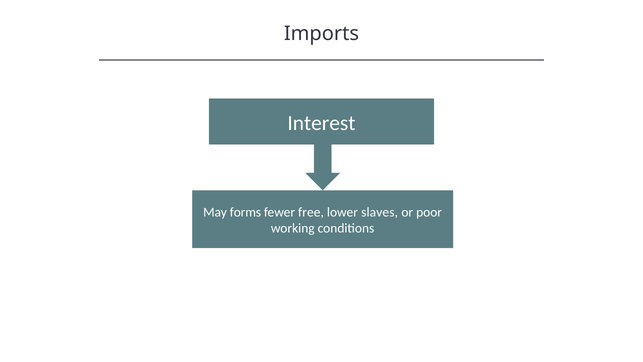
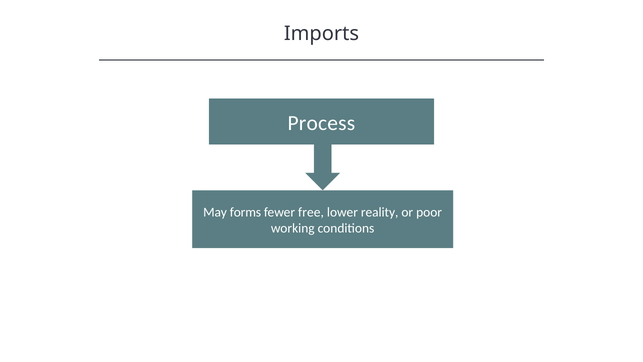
Interest: Interest -> Process
slaves: slaves -> reality
